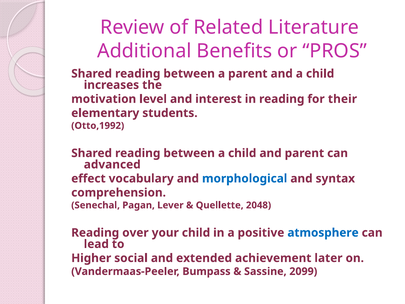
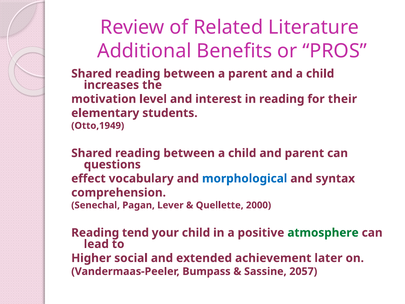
Otto,1992: Otto,1992 -> Otto,1949
advanced: advanced -> questions
2048: 2048 -> 2000
over: over -> tend
atmosphere colour: blue -> green
2099: 2099 -> 2057
